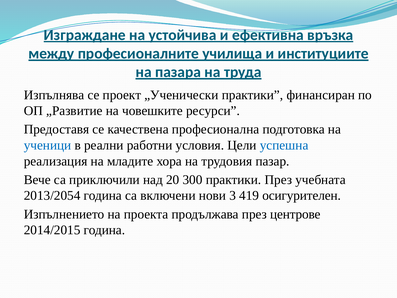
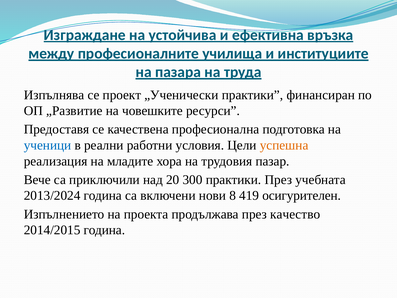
успешна colour: blue -> orange
2013/2054: 2013/2054 -> 2013/2024
3: 3 -> 8
центрове: центрове -> качество
